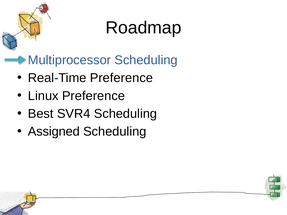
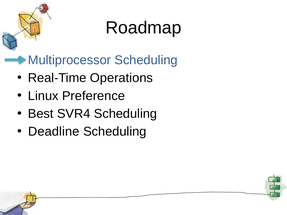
Real-Time Preference: Preference -> Operations
Assigned: Assigned -> Deadline
